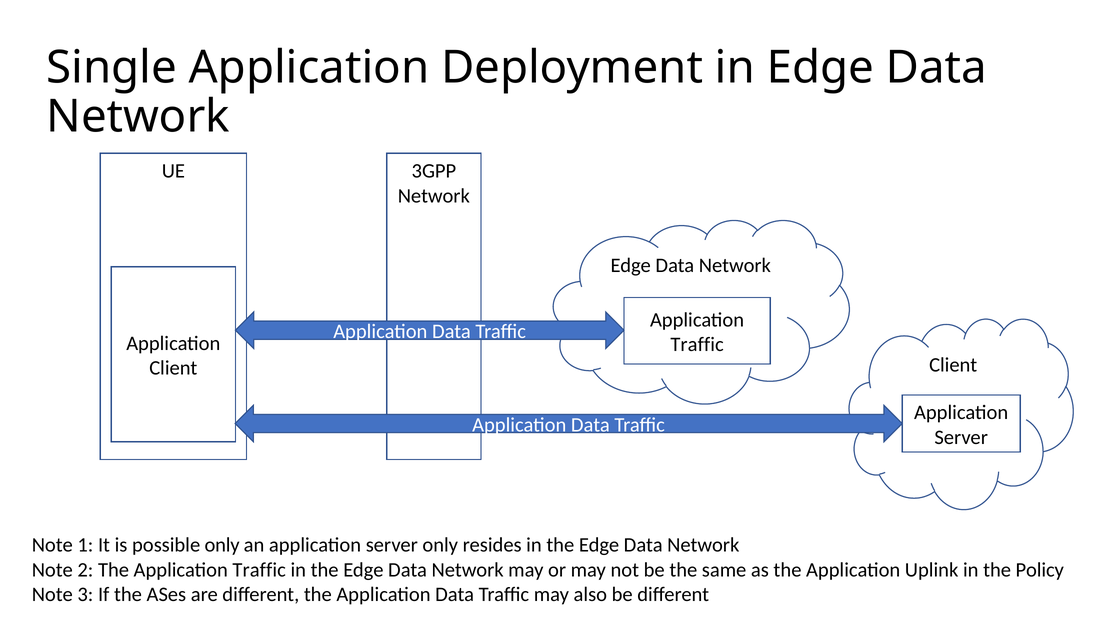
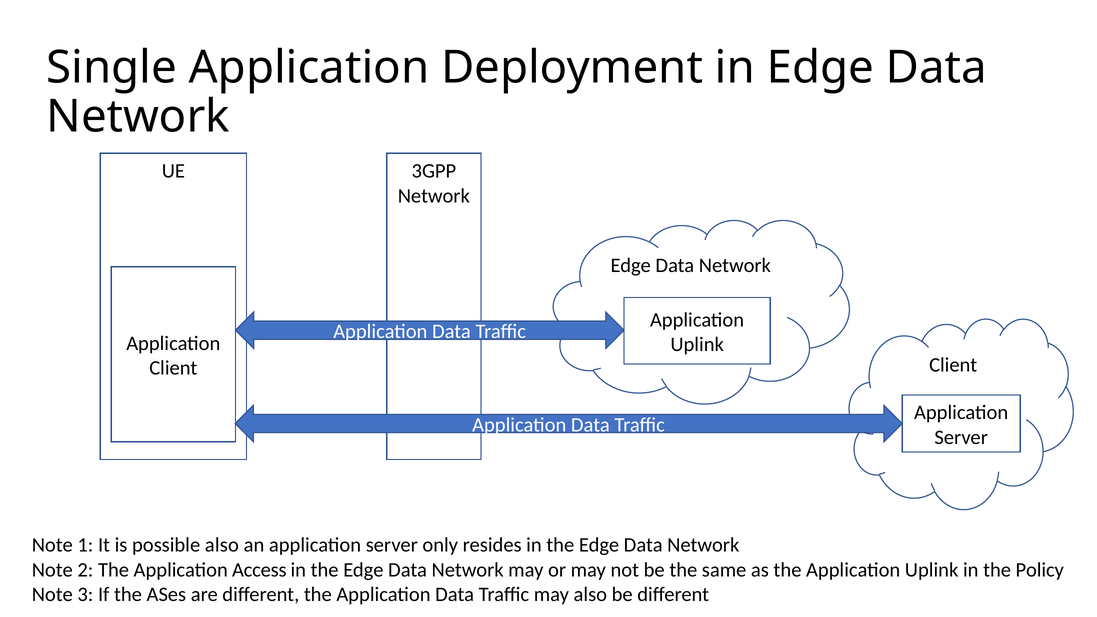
Traffic at (697, 344): Traffic -> Uplink
possible only: only -> also
The Application Traffic: Traffic -> Access
